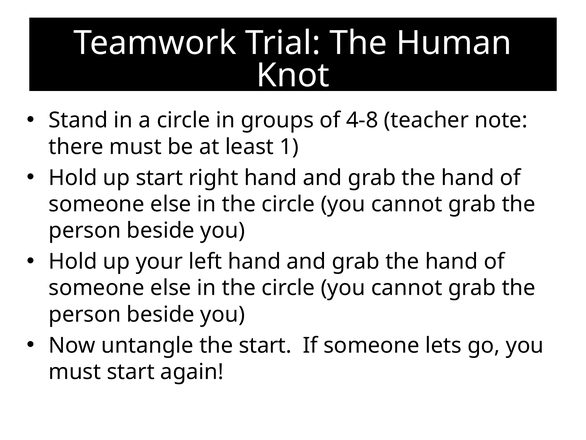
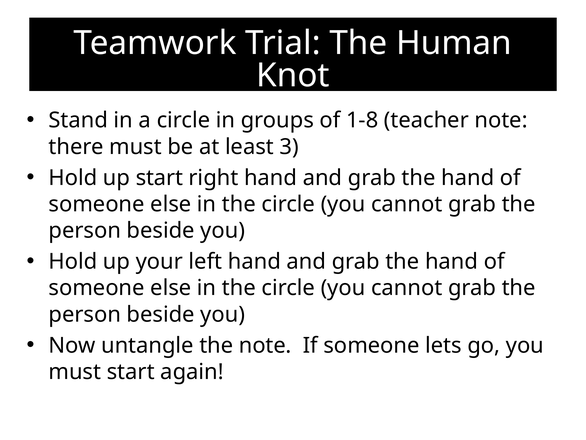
4-8: 4-8 -> 1-8
1: 1 -> 3
the start: start -> note
